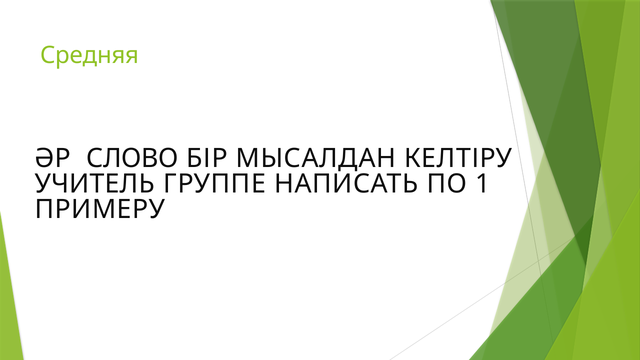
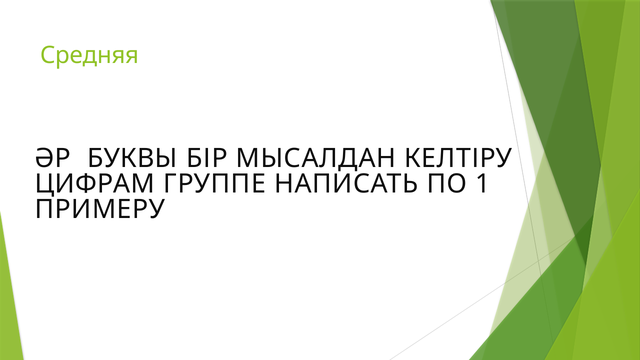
СЛОВО: СЛОВО -> БУКВЫ
УЧИТЕЛЬ: УЧИТЕЛЬ -> ЦИФРАМ
